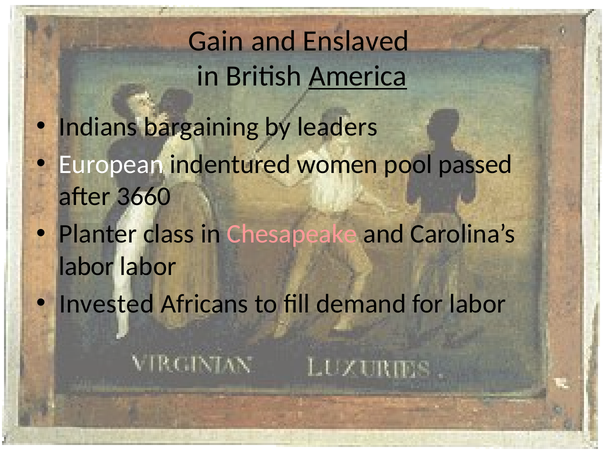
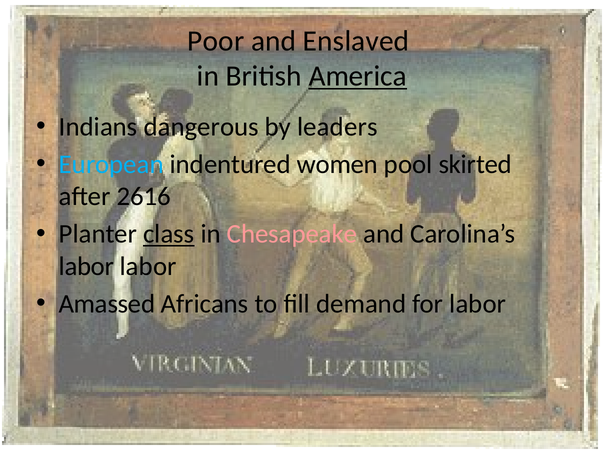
Gain: Gain -> Poor
bargaining: bargaining -> dangerous
European colour: white -> light blue
passed: passed -> skirted
3660: 3660 -> 2616
class underline: none -> present
Invested: Invested -> Amassed
